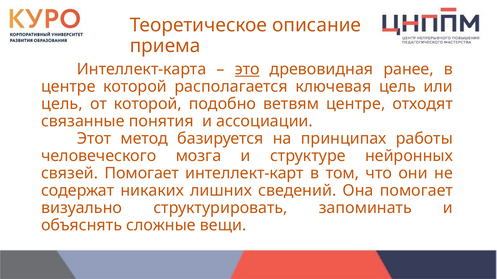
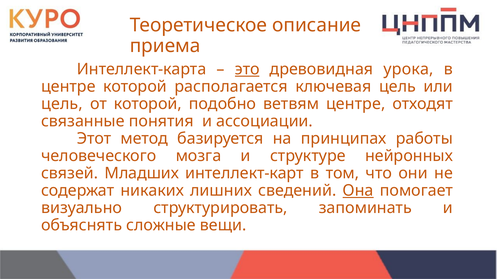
ранее: ранее -> урока
связей Помогает: Помогает -> Младших
Она underline: none -> present
